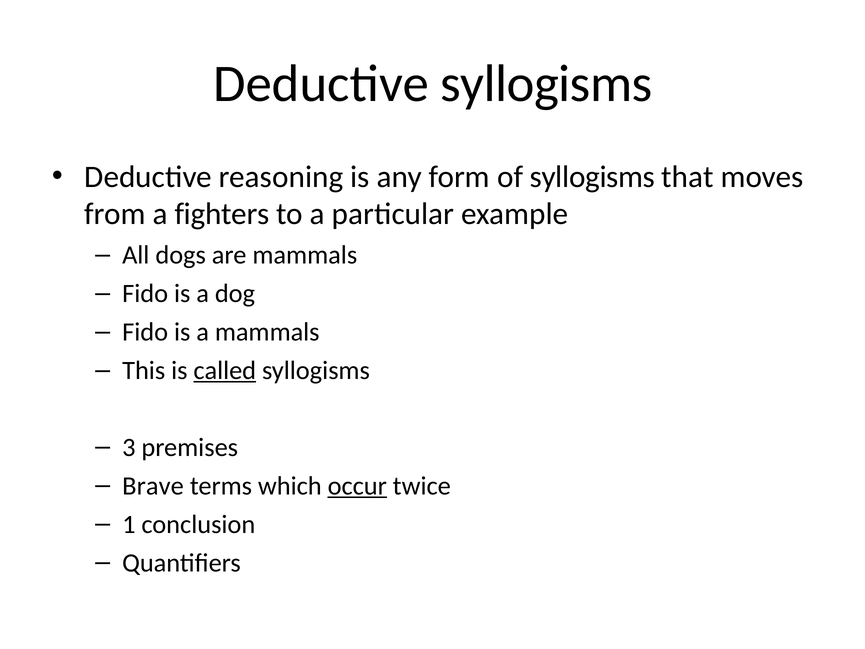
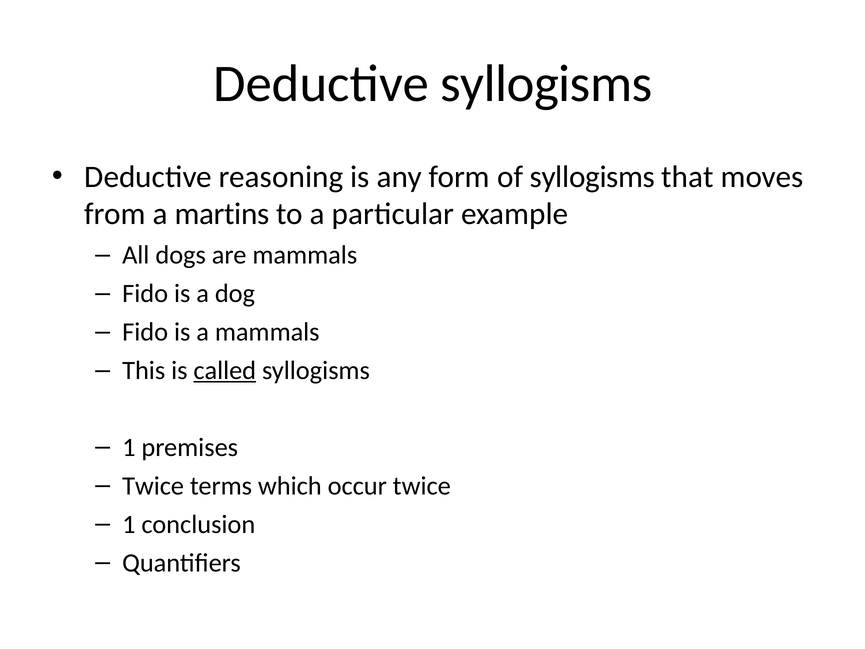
fighters: fighters -> martins
3 at (129, 447): 3 -> 1
Brave at (153, 486): Brave -> Twice
occur underline: present -> none
